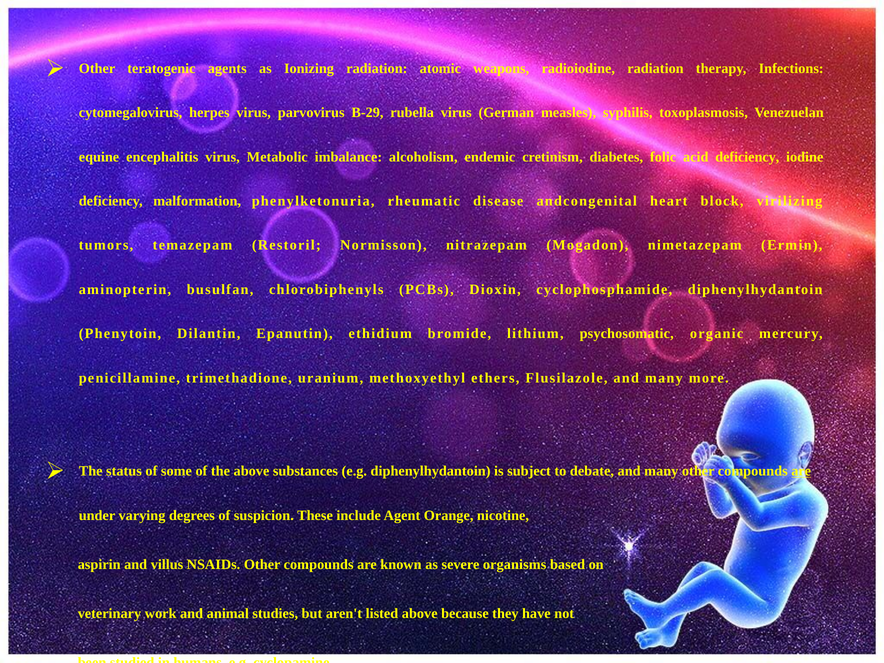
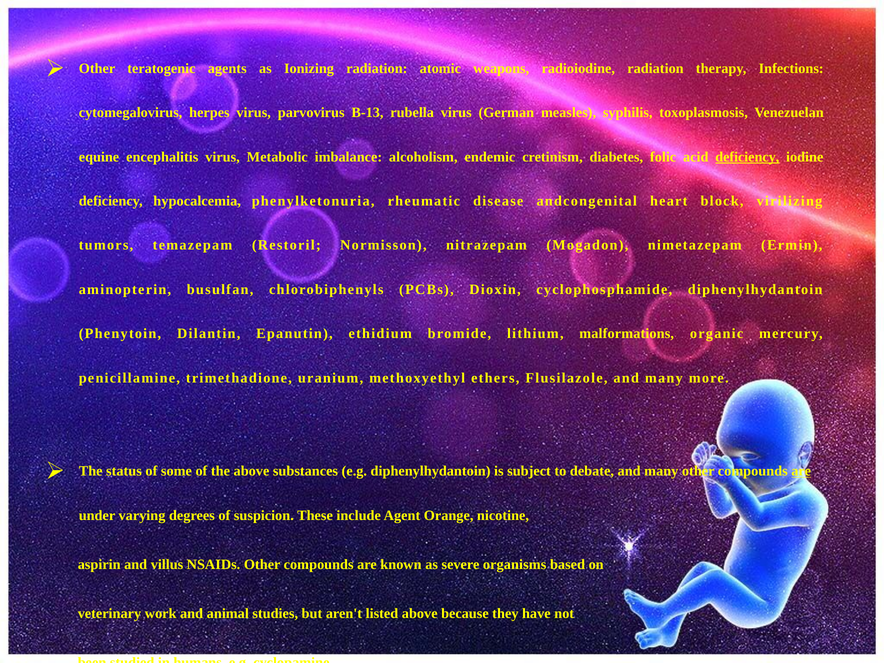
B-29: B-29 -> B-13
deficiency at (747, 157) underline: none -> present
malformation: malformation -> hypocalcemia
psychosomatic: psychosomatic -> malformations
